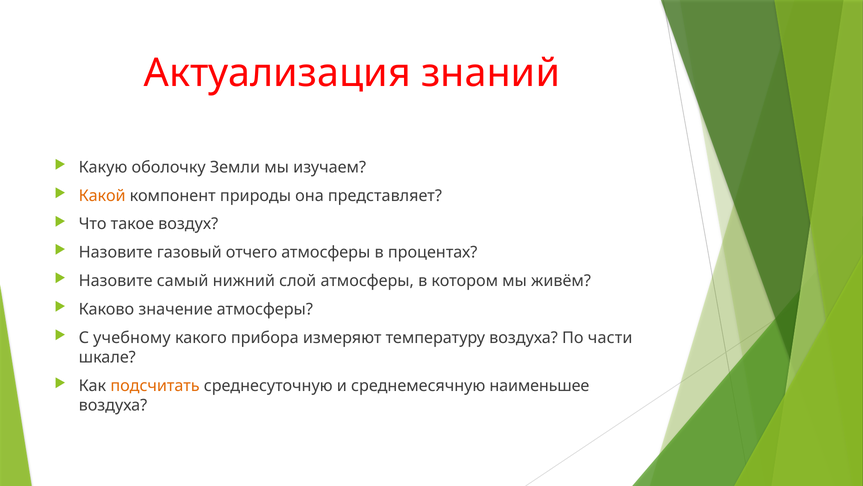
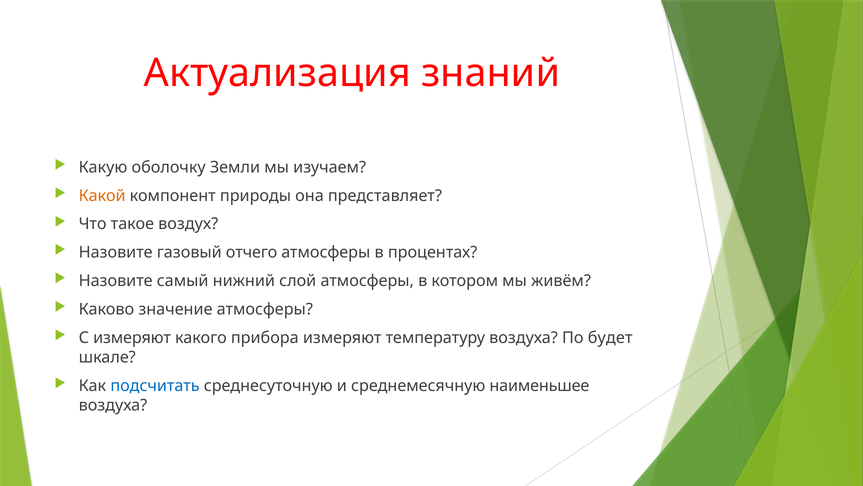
С учебному: учебному -> измеряют
части: части -> будет
подсчитать colour: orange -> blue
